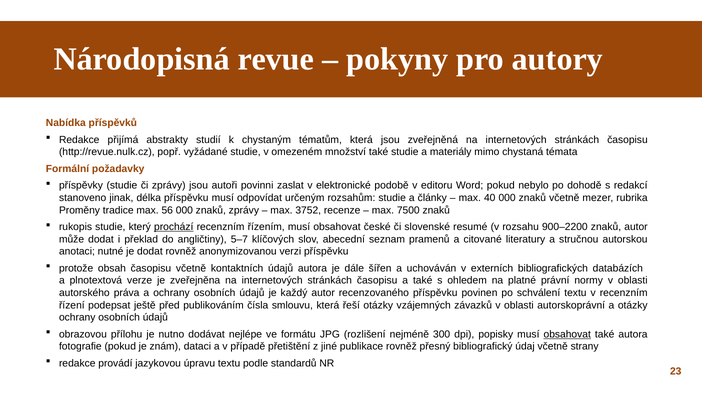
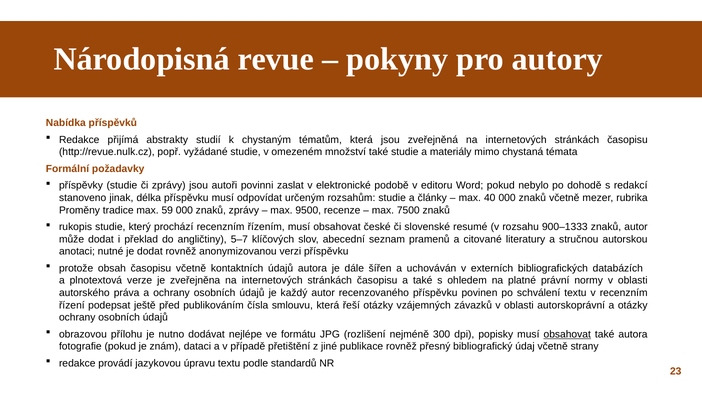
56: 56 -> 59
3752: 3752 -> 9500
prochází underline: present -> none
900–2200: 900–2200 -> 900–1333
